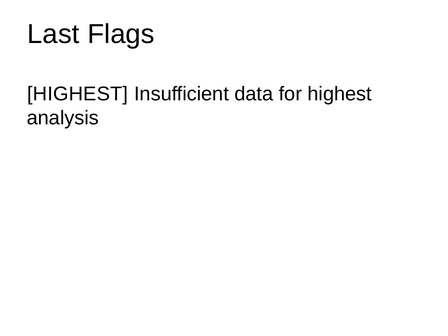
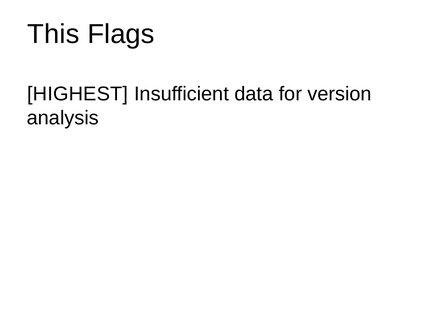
Last: Last -> This
for highest: highest -> version
